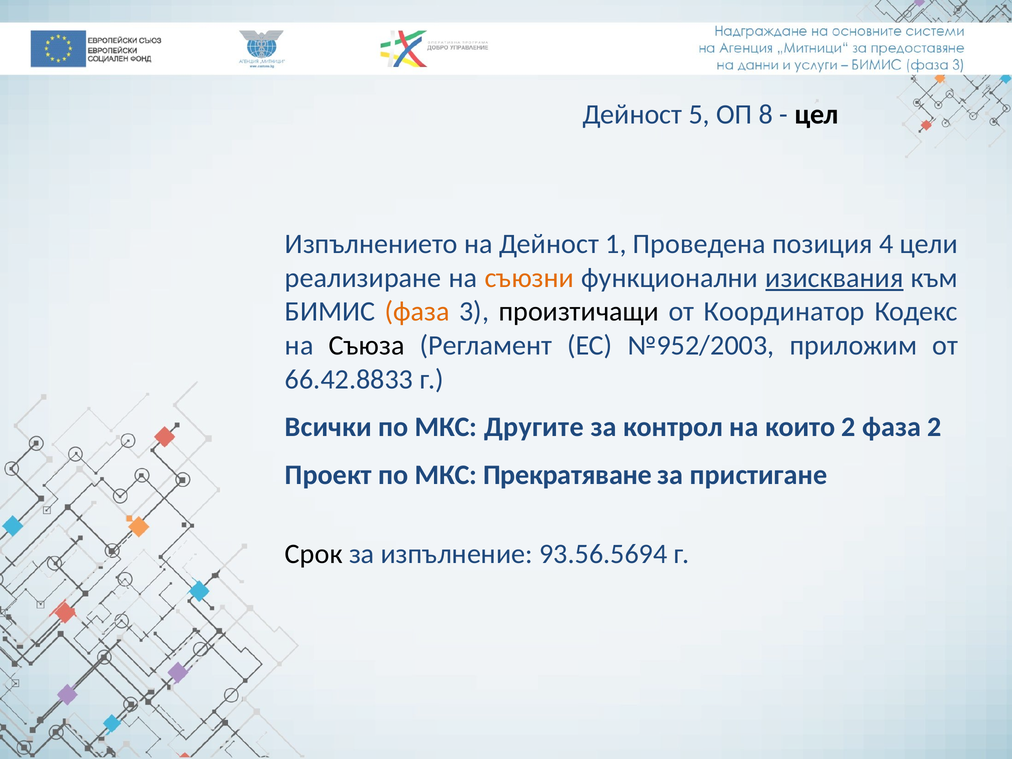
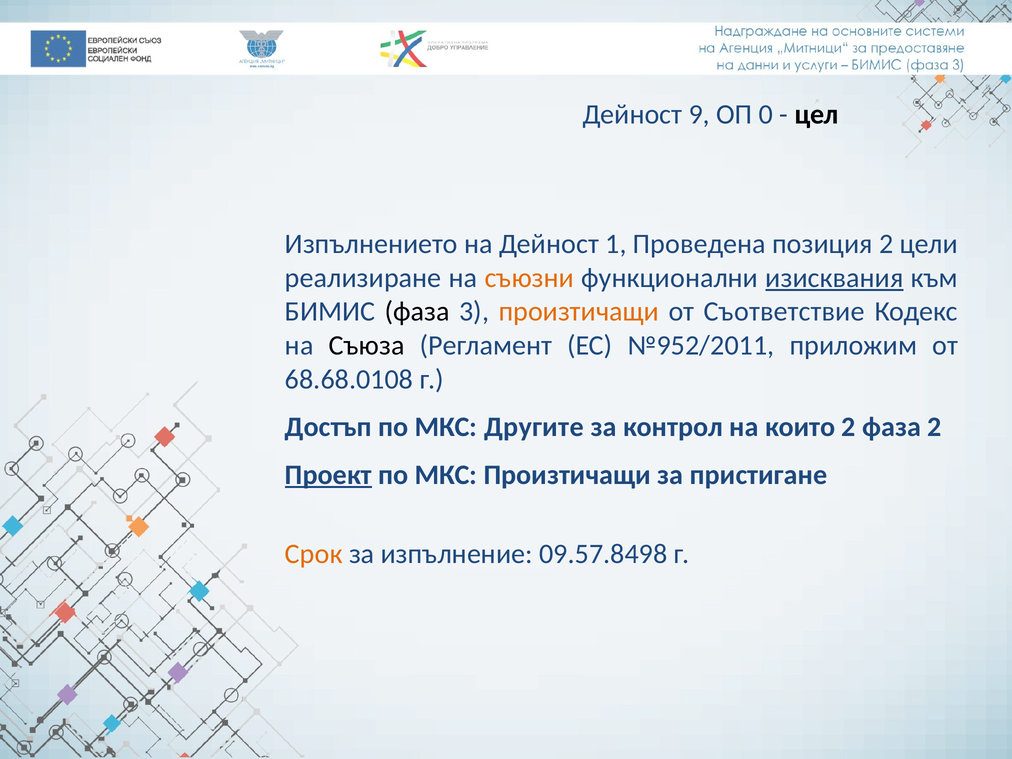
5: 5 -> 9
8: 8 -> 0
позиция 4: 4 -> 2
фаза at (417, 312) colour: orange -> black
произтичащи at (579, 312) colour: black -> orange
Координатор: Координатор -> Съответствие
№952/2003: №952/2003 -> №952/2011
66.42.8833: 66.42.8833 -> 68.68.0108
Всички: Всички -> Достъп
Проект underline: none -> present
МКС Прекратяване: Прекратяване -> Произтичащи
Срок colour: black -> orange
93.56.5694: 93.56.5694 -> 09.57.8498
